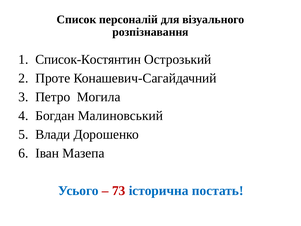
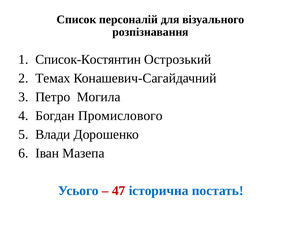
Проте: Проте -> Темах
Малиновський: Малиновський -> Промислового
73: 73 -> 47
